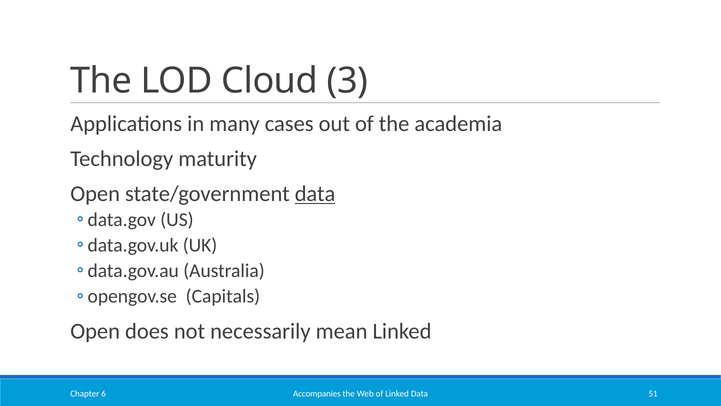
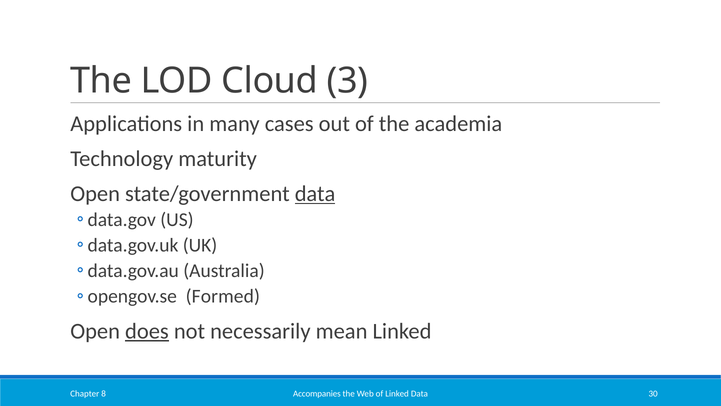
Capitals: Capitals -> Formed
does underline: none -> present
51: 51 -> 30
6: 6 -> 8
